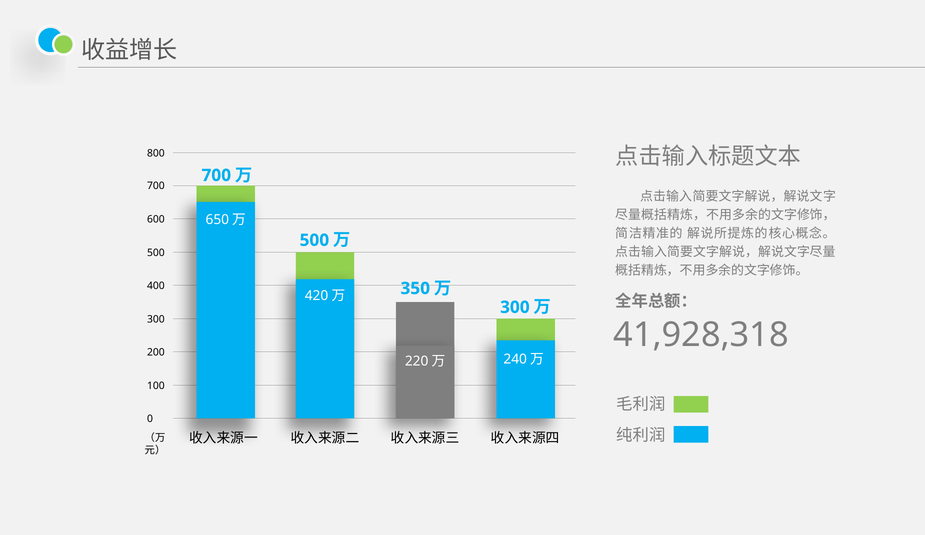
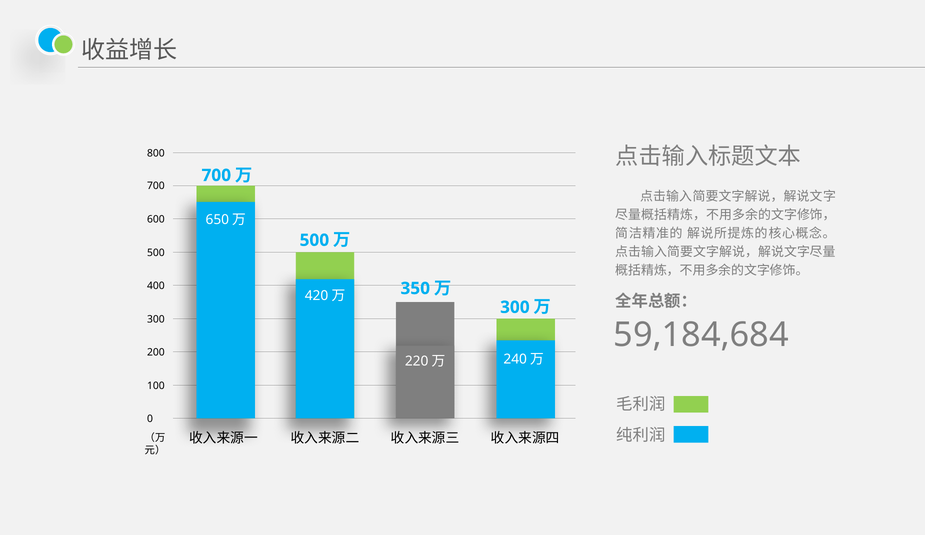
41,928,318: 41,928,318 -> 59,184,684
